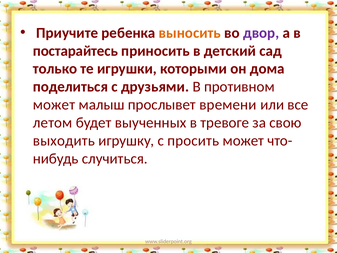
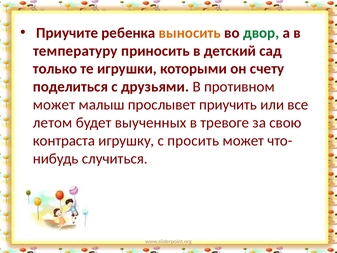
двор colour: purple -> green
постарайтесь: постарайтесь -> температуру
дома: дома -> счету
времени: времени -> приучить
выходить: выходить -> контраста
